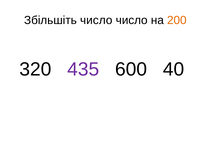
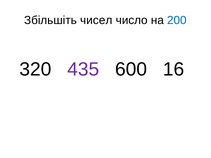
Збільшіть число: число -> чисел
200 colour: orange -> blue
40: 40 -> 16
